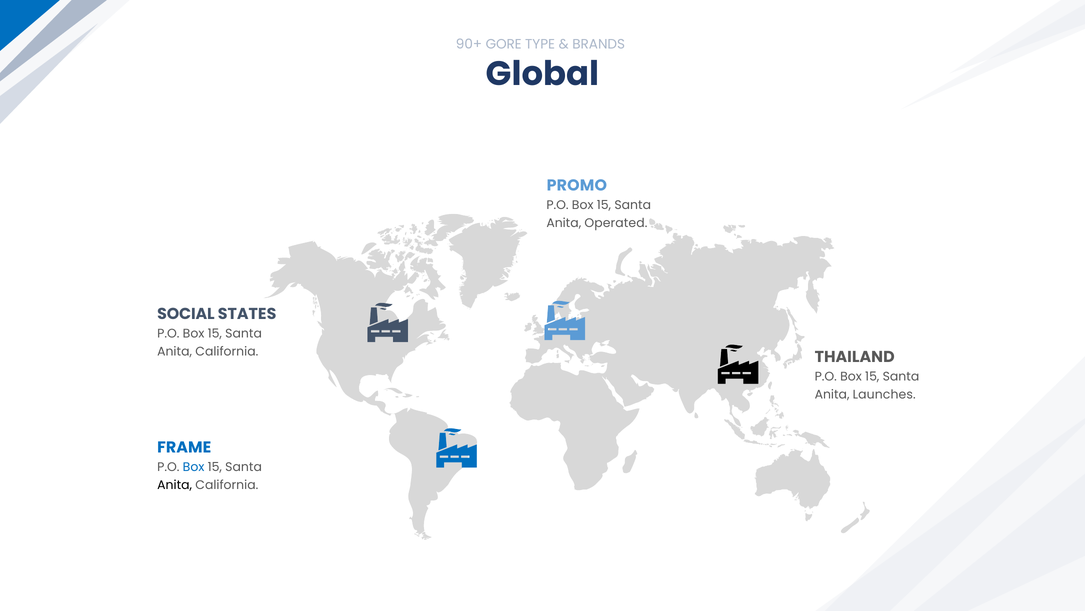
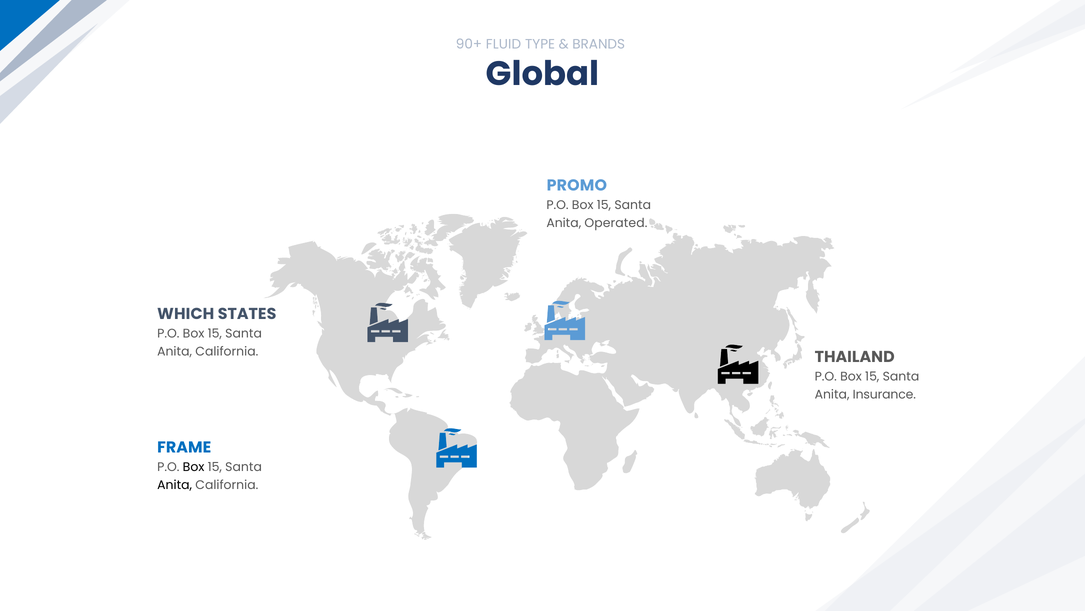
GORE: GORE -> FLUID
SOCIAL: SOCIAL -> WHICH
Launches: Launches -> Insurance
Box at (194, 467) colour: blue -> black
